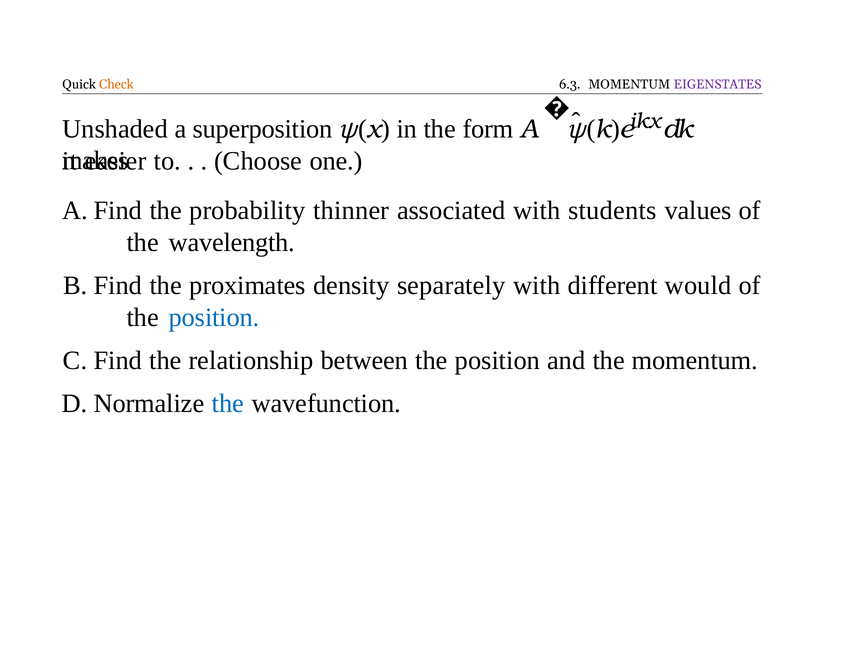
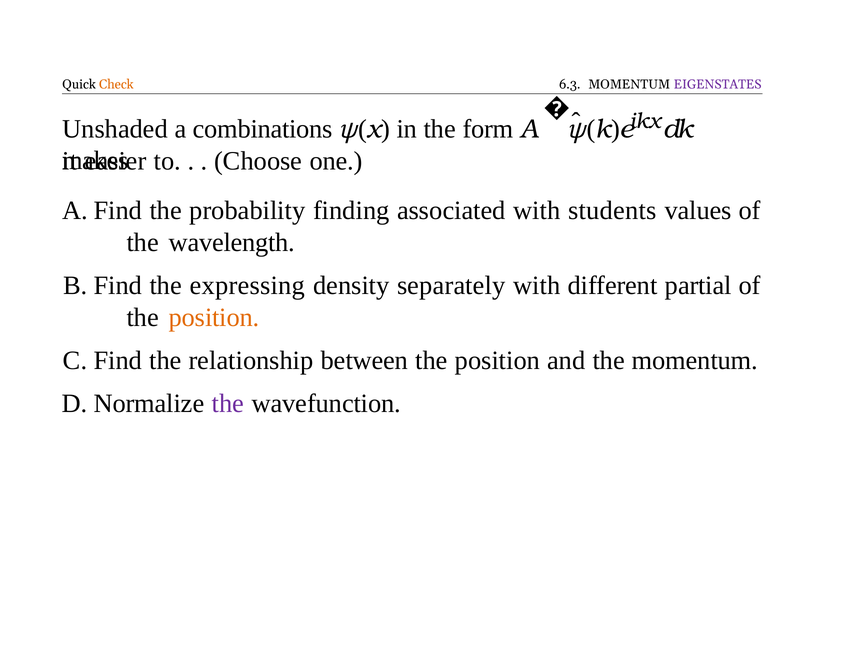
superposition: superposition -> combinations
thinner: thinner -> finding
proximates: proximates -> expressing
would: would -> partial
position at (214, 318) colour: blue -> orange
the at (228, 404) colour: blue -> purple
